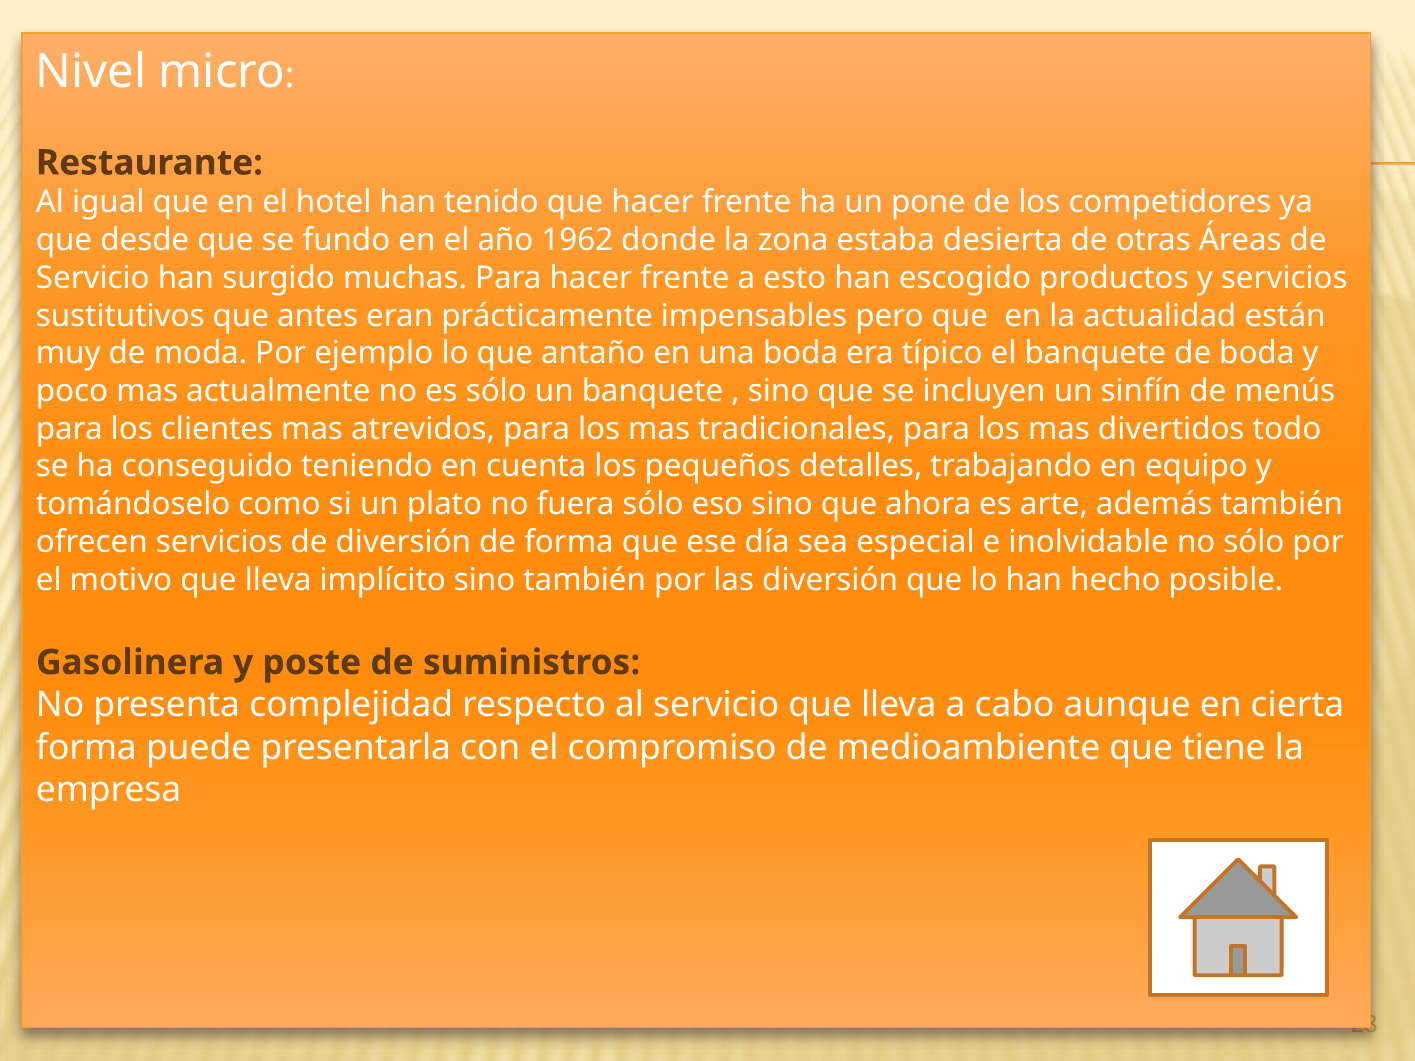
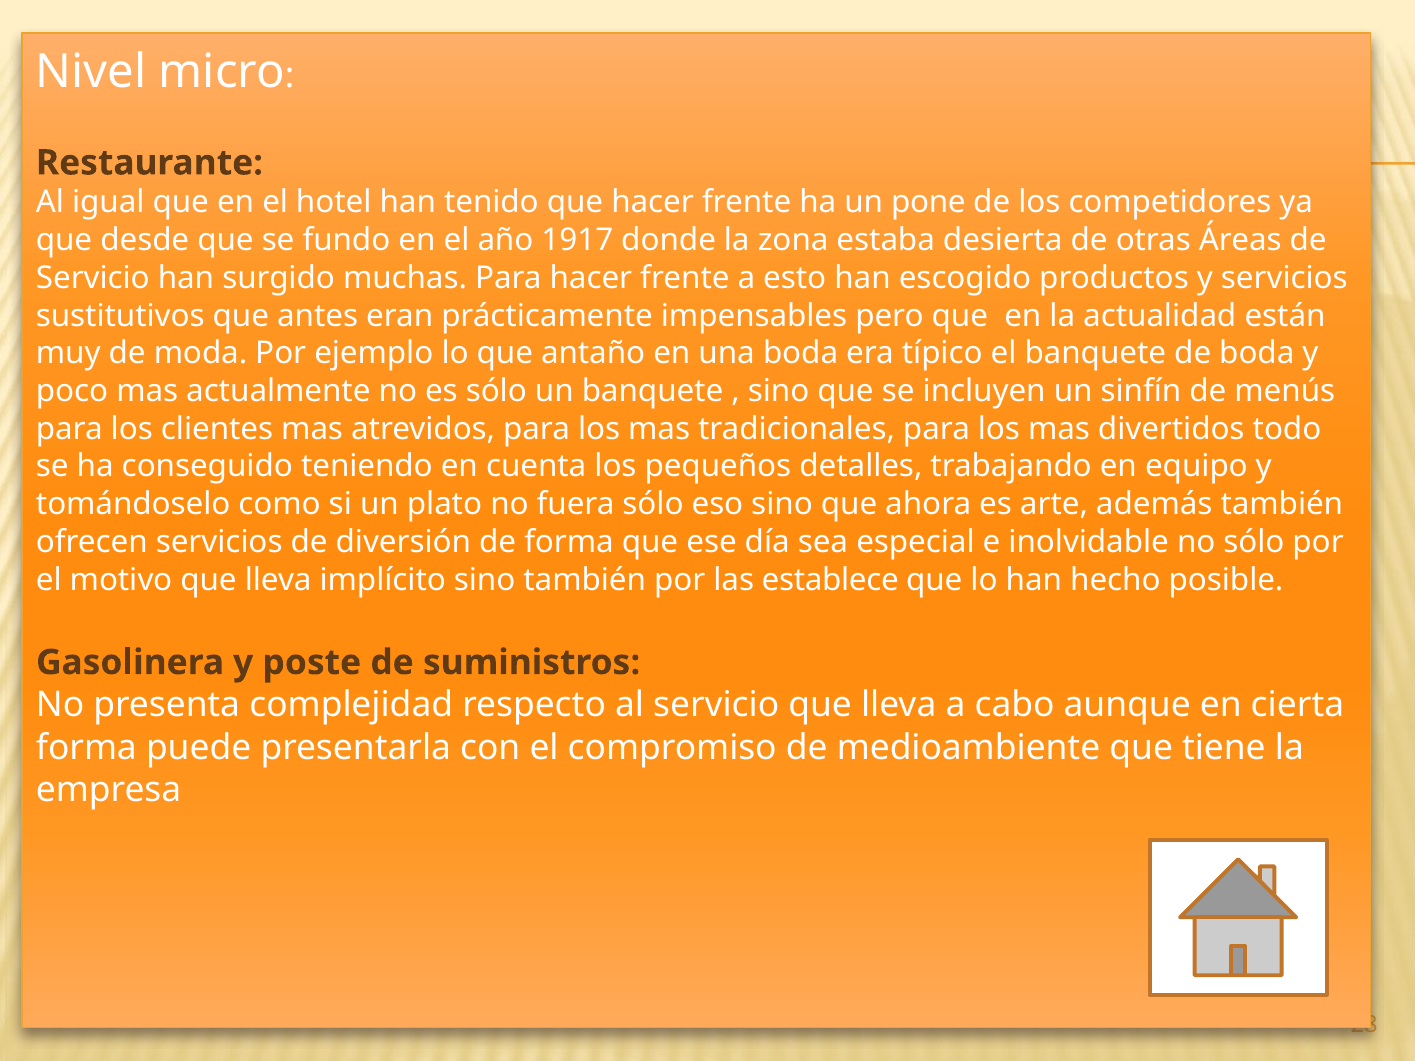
1962: 1962 -> 1917
las diversión: diversión -> establece
